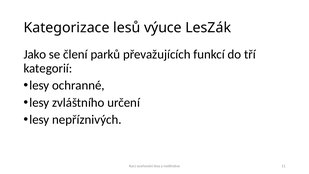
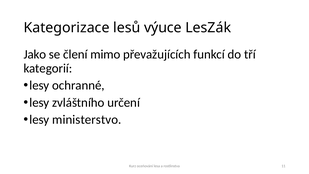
parků: parků -> mimo
nepříznivých: nepříznivých -> ministerstvo
